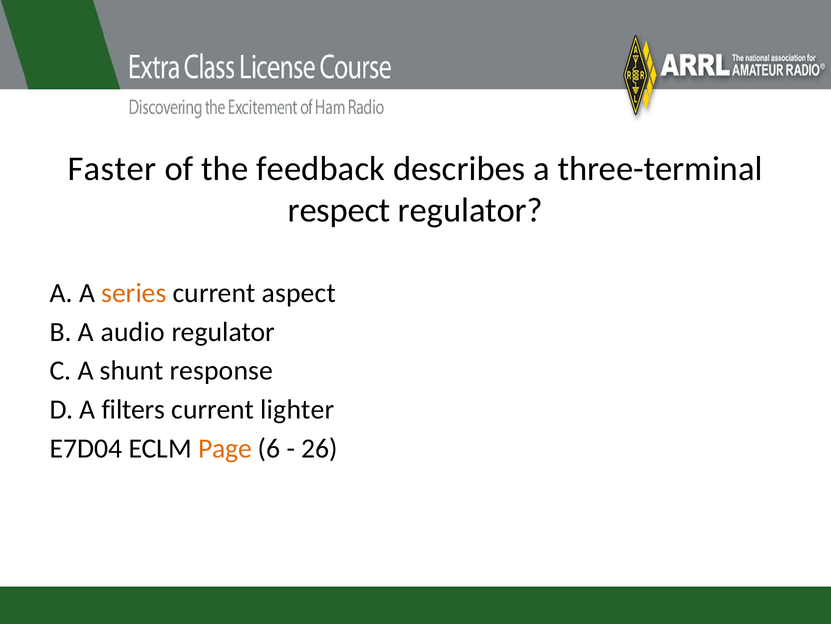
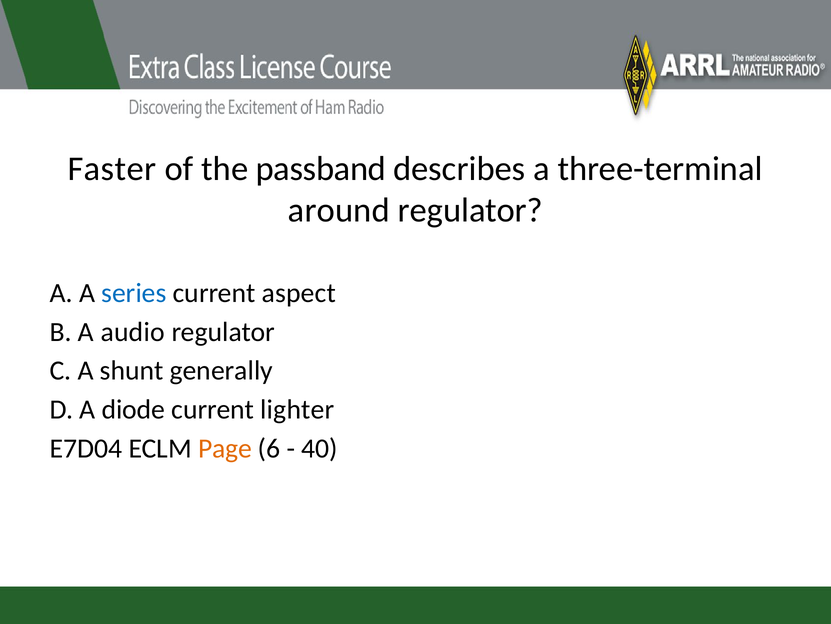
feedback: feedback -> passband
respect: respect -> around
series colour: orange -> blue
response: response -> generally
filters: filters -> diode
26: 26 -> 40
